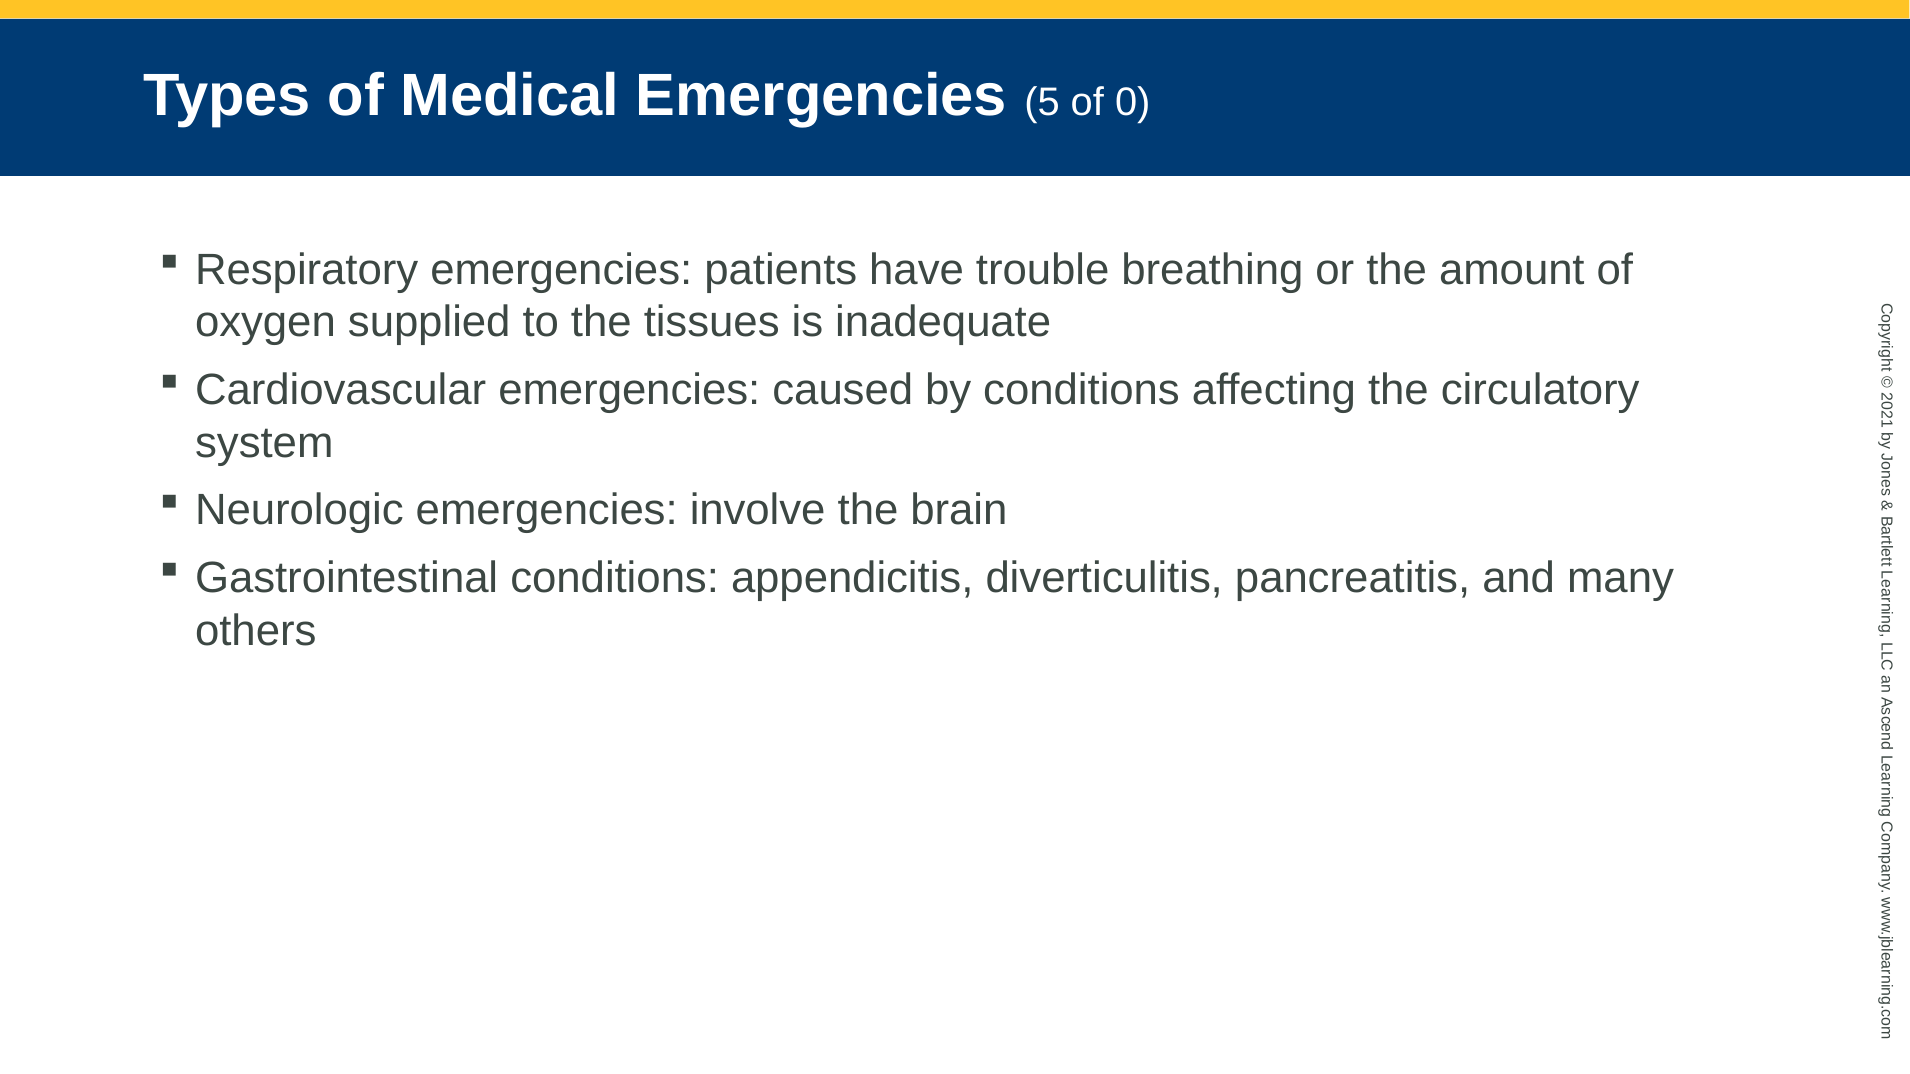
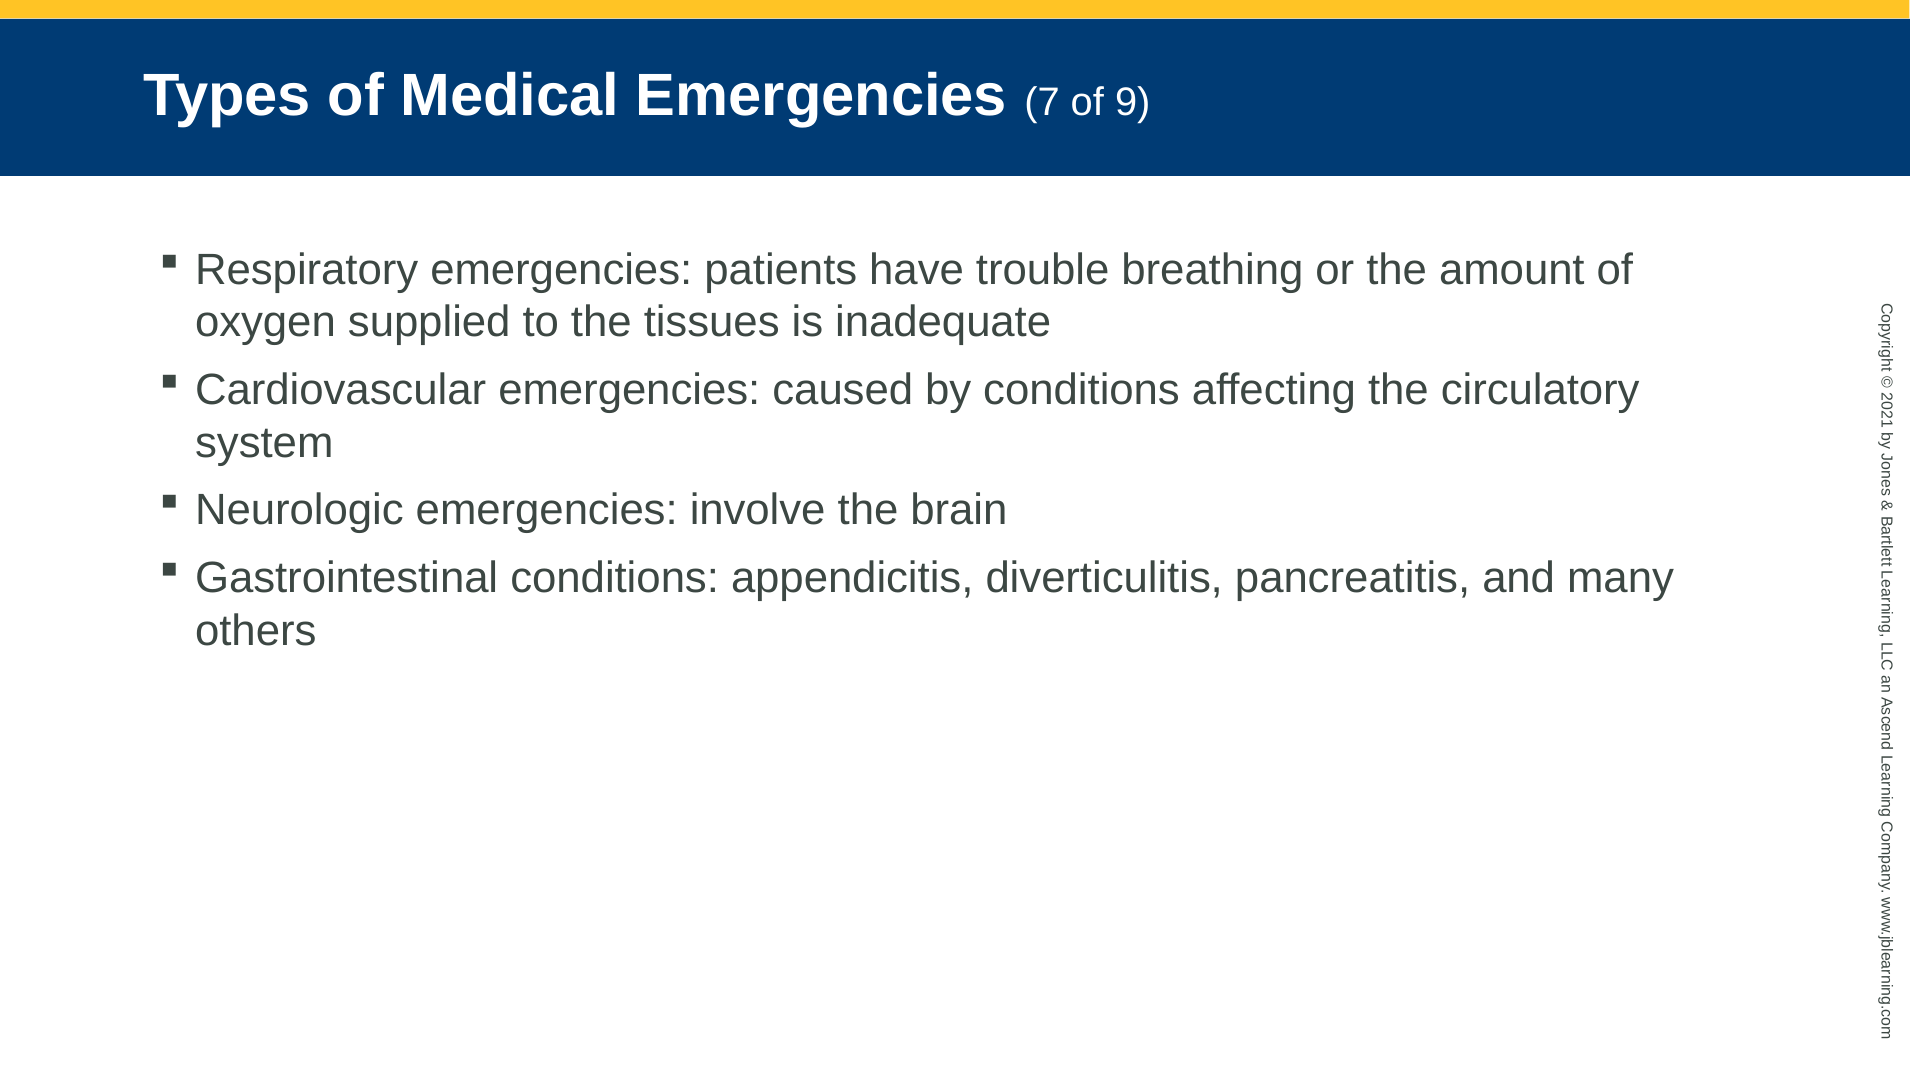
5: 5 -> 7
of 0: 0 -> 9
